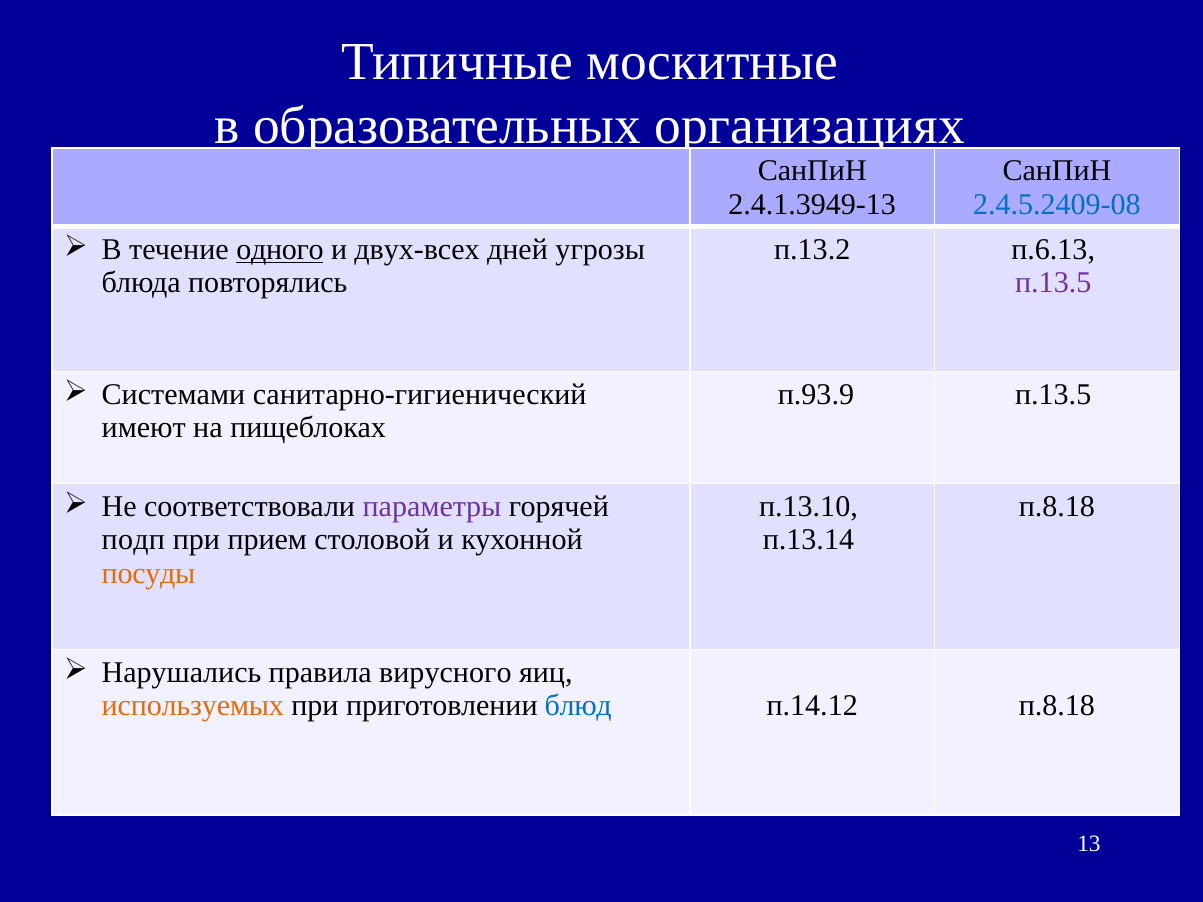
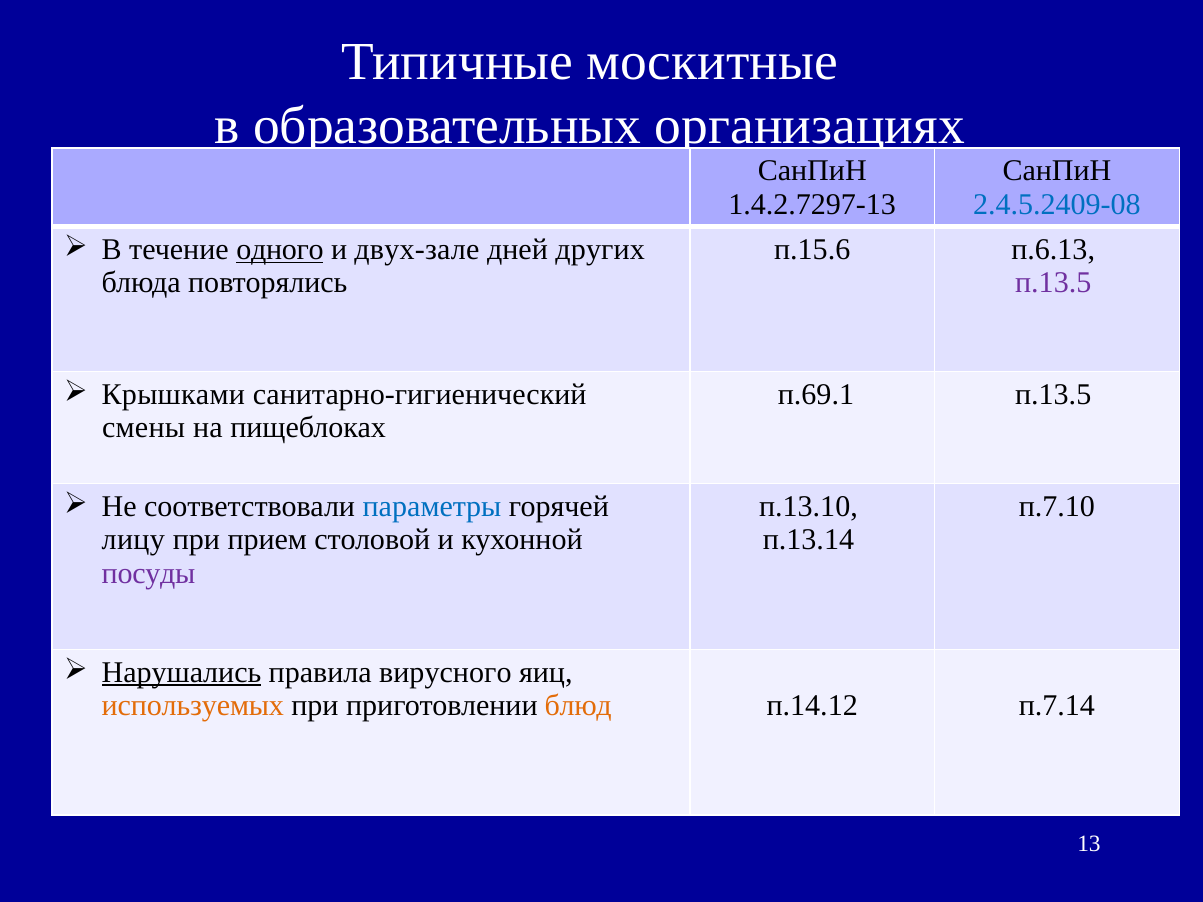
2.4.1.3949-13: 2.4.1.3949-13 -> 1.4.2.7297-13
двух-всех: двух-всех -> двух-зале
угрозы: угрозы -> других
п.13.2: п.13.2 -> п.15.6
Системами: Системами -> Крышками
п.93.9: п.93.9 -> п.69.1
имеют: имеют -> смены
параметры colour: purple -> blue
п.8.18 at (1057, 507): п.8.18 -> п.7.10
подп: подп -> лицу
посуды colour: orange -> purple
Нарушались underline: none -> present
блюд colour: blue -> orange
п.14.12 п.8.18: п.8.18 -> п.7.14
